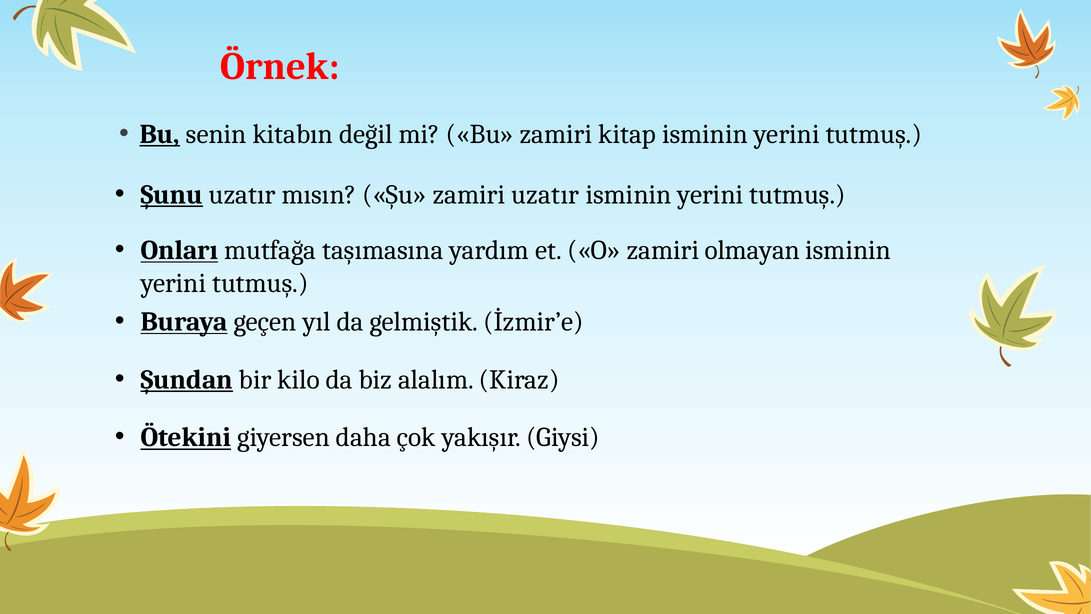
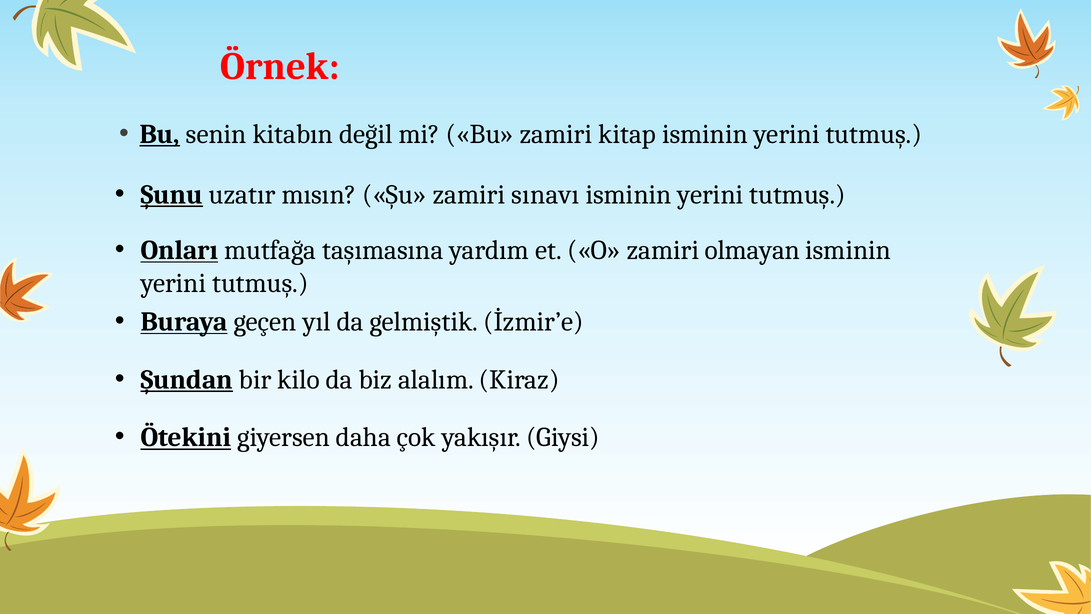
zamiri uzatır: uzatır -> sınavı
